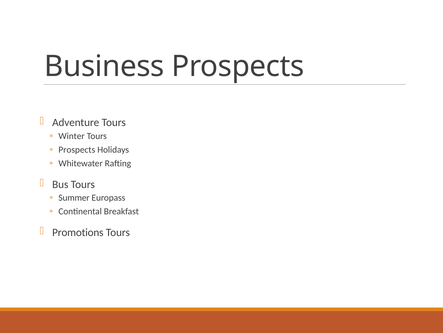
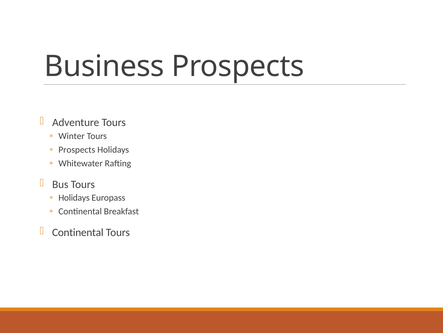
Summer at (74, 197): Summer -> Holidays
Promotions at (78, 232): Promotions -> Continental
